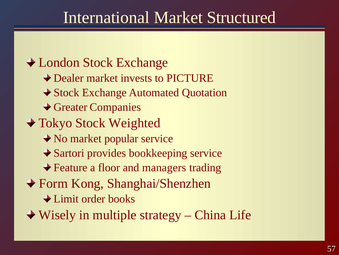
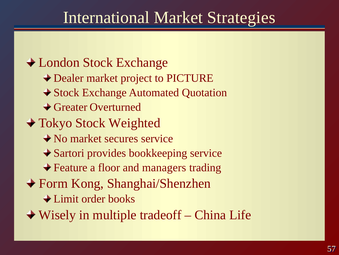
Structured: Structured -> Strategies
invests: invests -> project
Companies: Companies -> Overturned
popular: popular -> secures
strategy: strategy -> tradeoff
